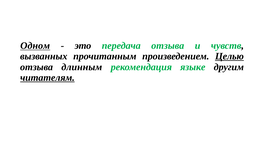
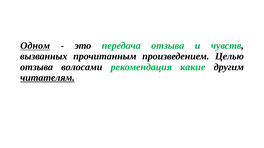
Целью underline: present -> none
длинным: длинным -> волосами
языке: языке -> какие
